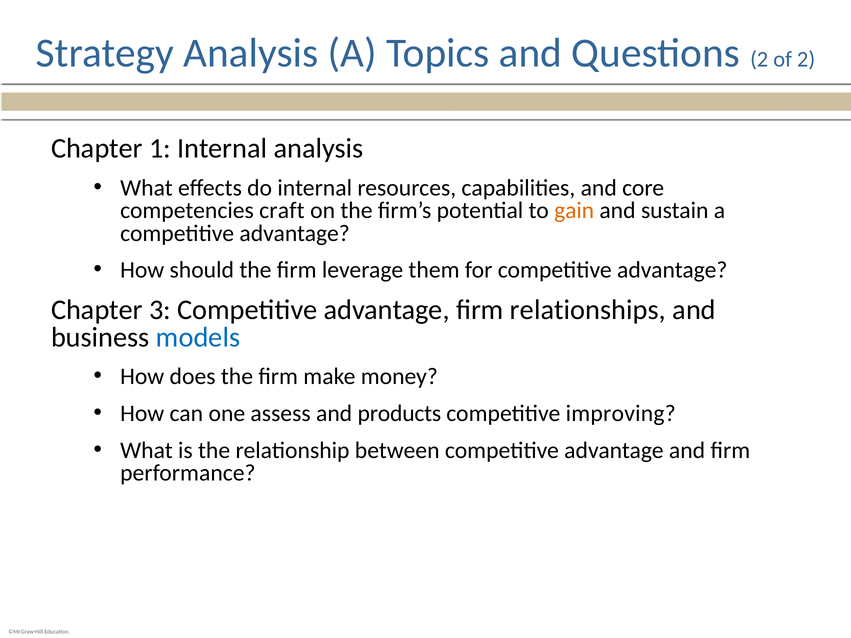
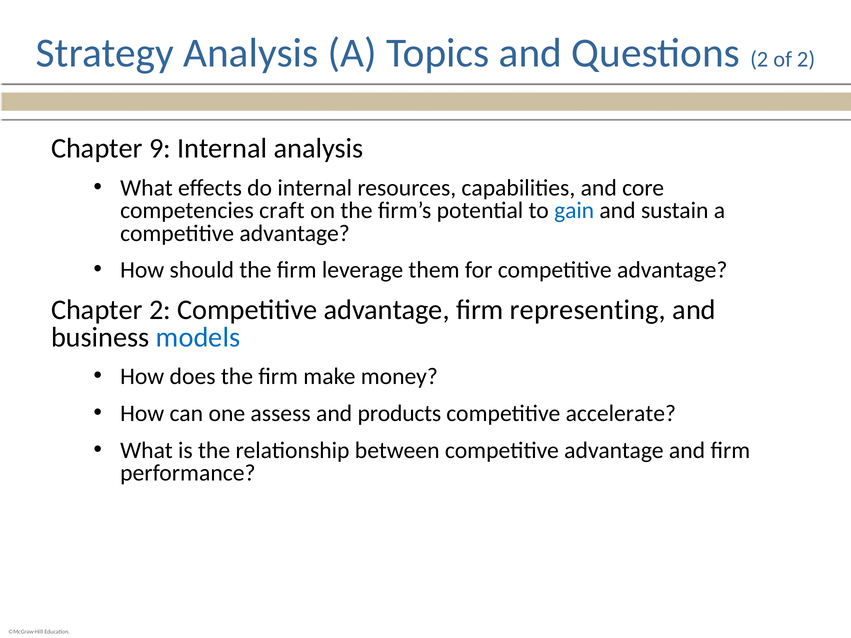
1: 1 -> 9
gain colour: orange -> blue
Chapter 3: 3 -> 2
relationships: relationships -> representing
improving: improving -> accelerate
